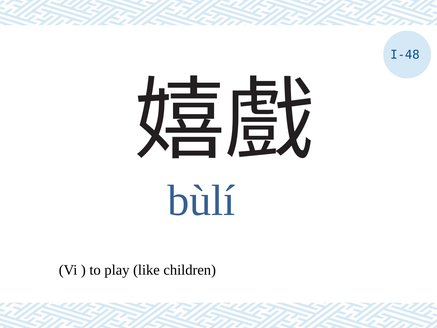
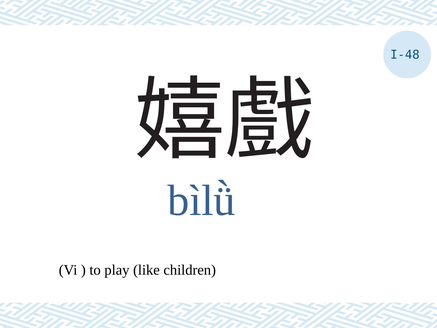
bùlí: bùlí -> bìlǜ
